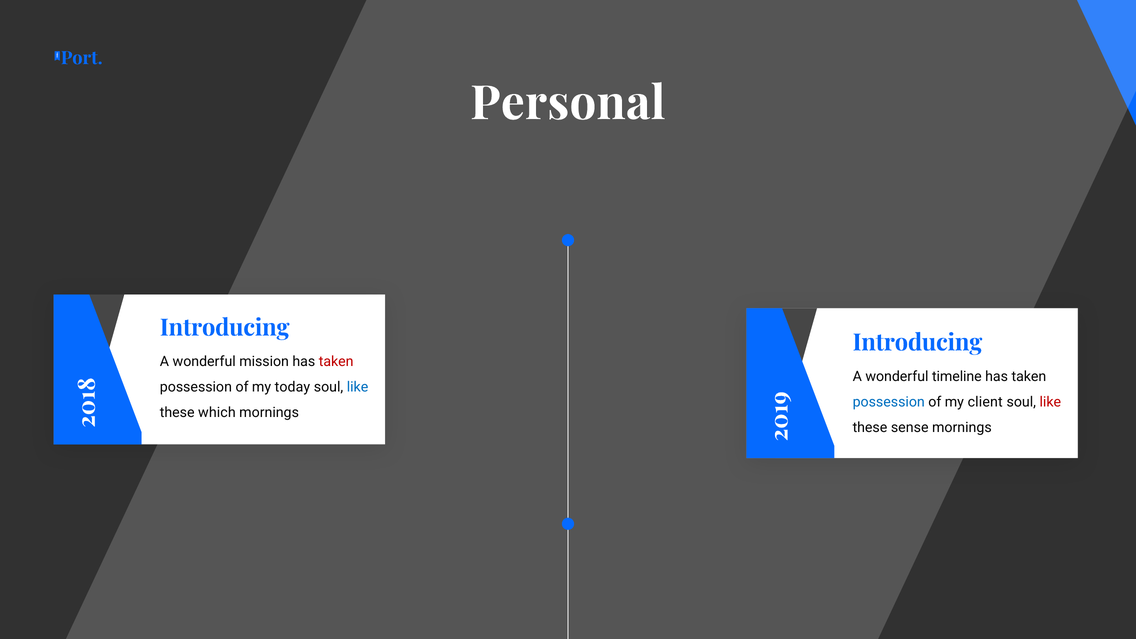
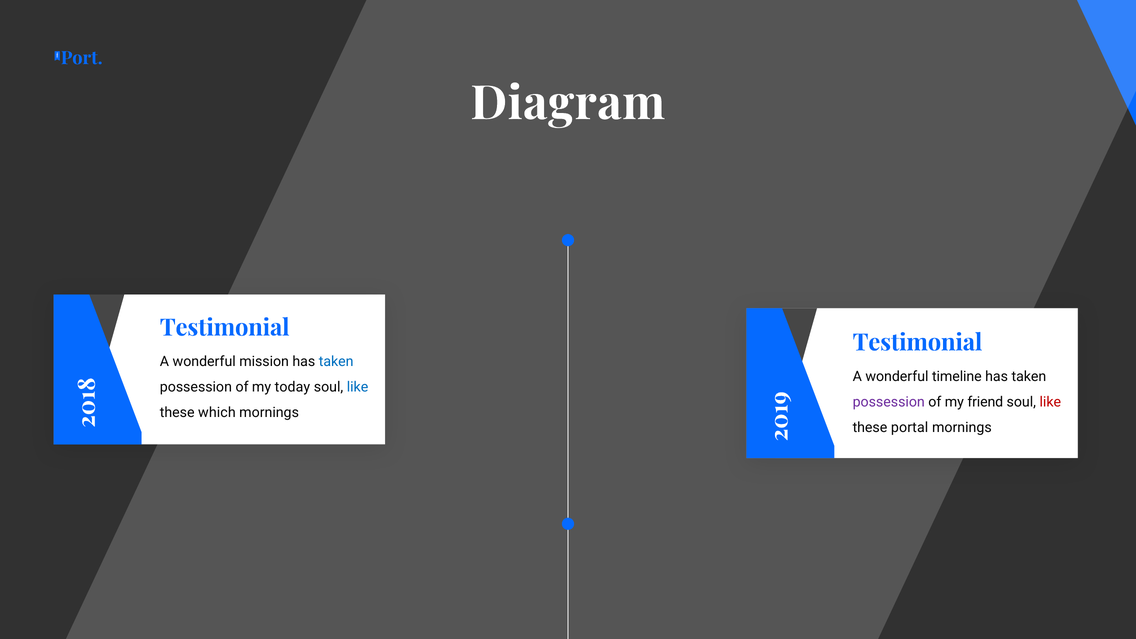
Personal: Personal -> Diagram
Introducing at (225, 328): Introducing -> Testimonial
Introducing at (917, 343): Introducing -> Testimonial
taken at (336, 362) colour: red -> blue
possession at (889, 402) colour: blue -> purple
client: client -> friend
sense: sense -> portal
